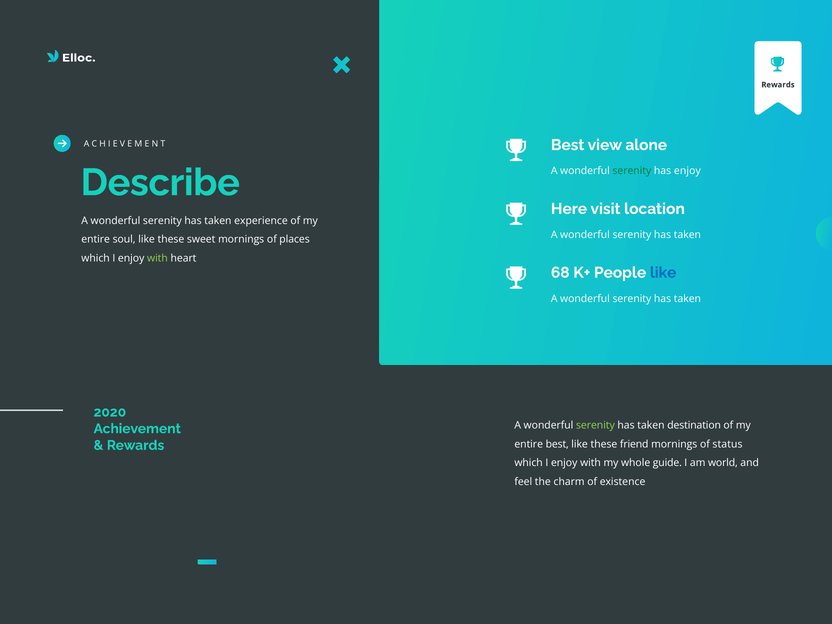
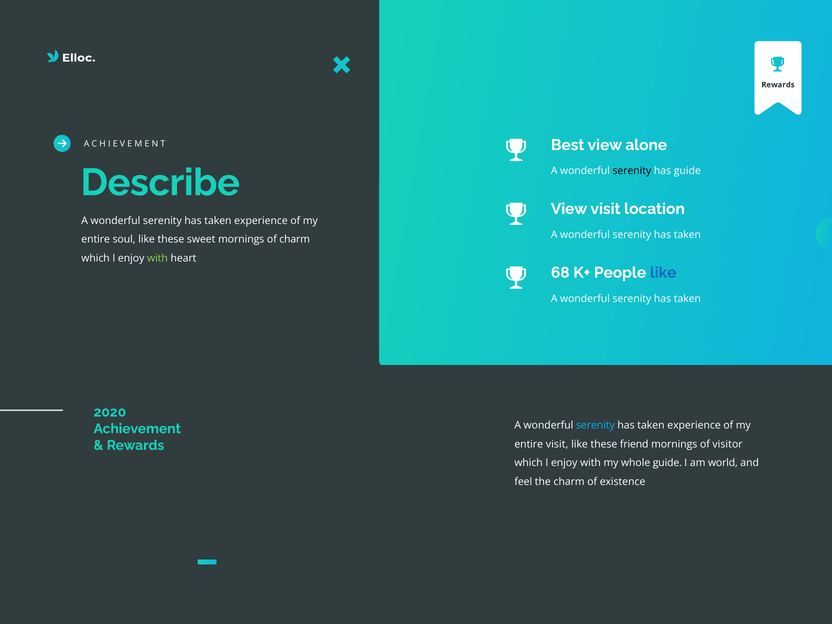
serenity at (632, 171) colour: green -> black
has enjoy: enjoy -> guide
Here at (569, 209): Here -> View
of places: places -> charm
serenity at (595, 425) colour: light green -> light blue
destination at (694, 425): destination -> experience
entire best: best -> visit
status: status -> visitor
